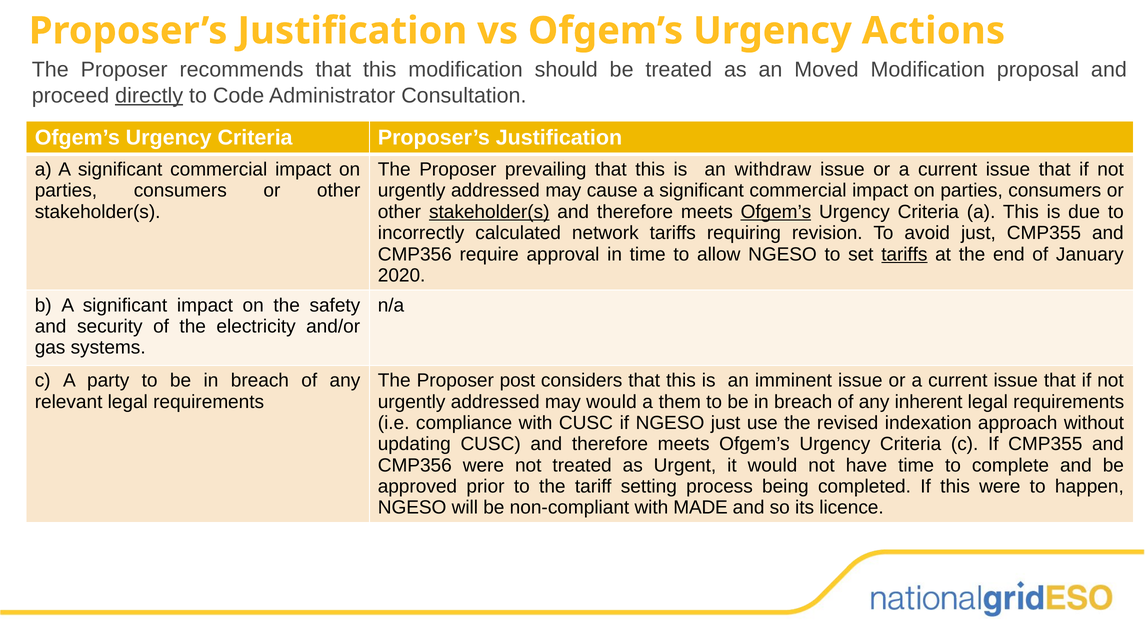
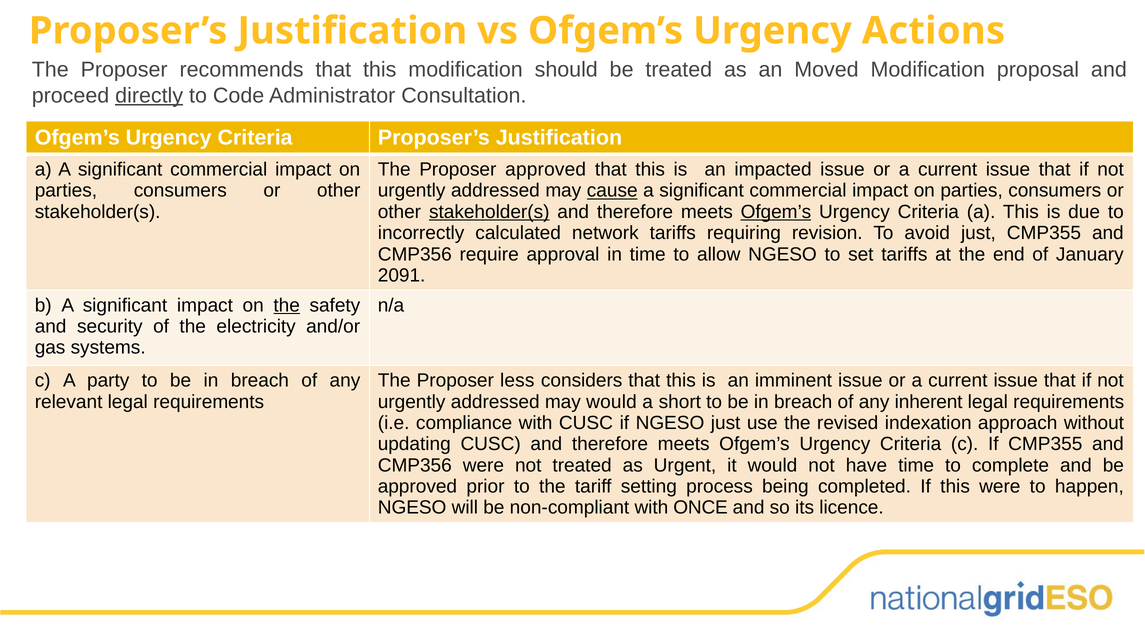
Proposer prevailing: prevailing -> approved
withdraw: withdraw -> impacted
cause underline: none -> present
tariffs at (904, 254) underline: present -> none
2020: 2020 -> 2091
the at (287, 305) underline: none -> present
post: post -> less
them: them -> short
MADE: MADE -> ONCE
